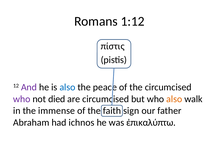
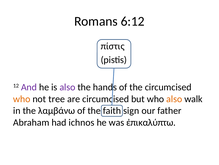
1:12: 1:12 -> 6:12
also at (67, 87) colour: blue -> purple
peace: peace -> hands
who at (22, 99) colour: purple -> orange
died: died -> tree
immense: immense -> λαμβάνω
